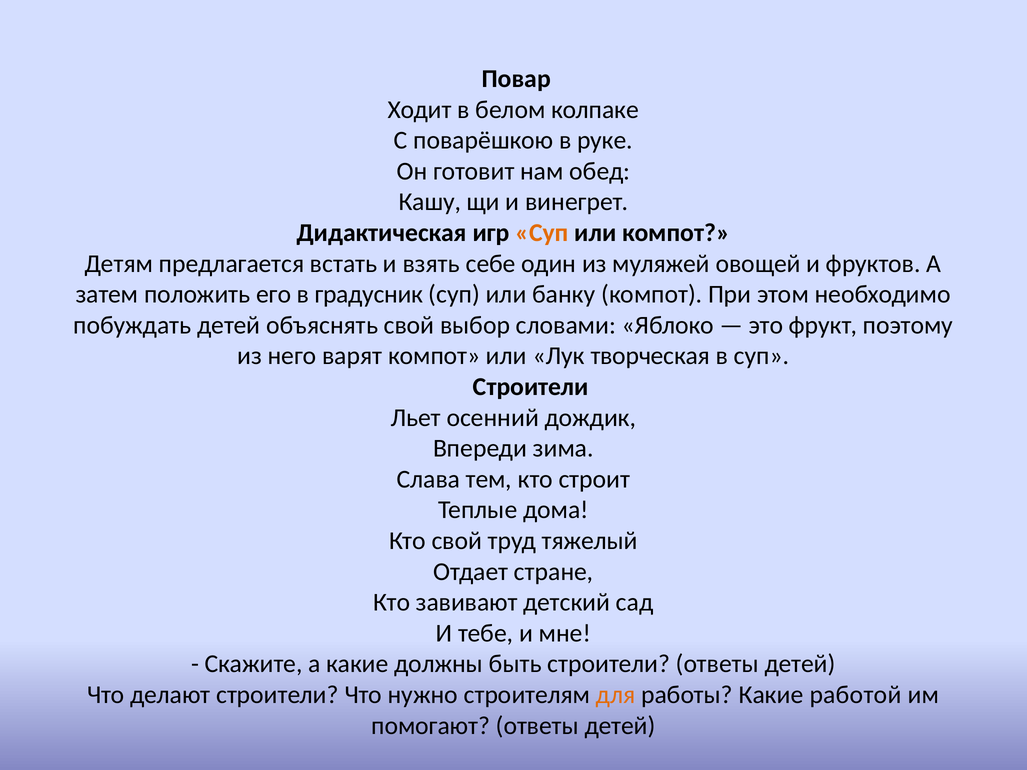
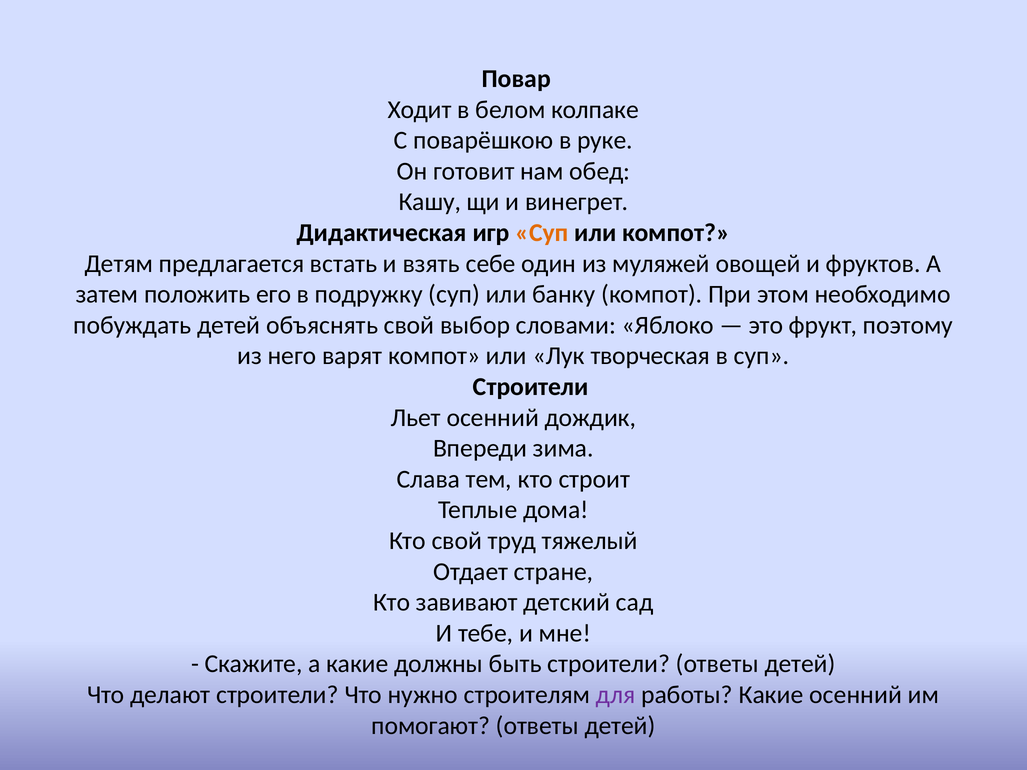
градусник: градусник -> подружку
для colour: orange -> purple
Какие работой: работой -> осенний
